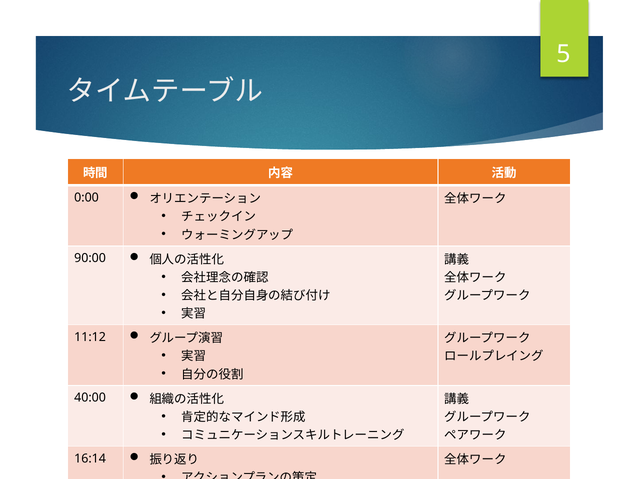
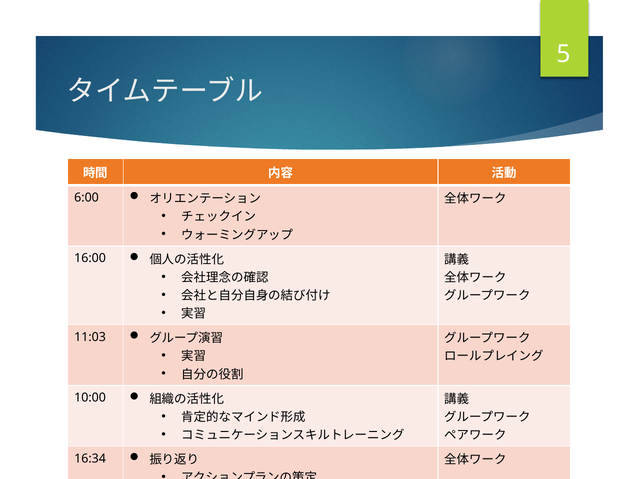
0:00: 0:00 -> 6:00
90:00: 90:00 -> 16:00
11:12: 11:12 -> 11:03
40:00: 40:00 -> 10:00
16:14: 16:14 -> 16:34
